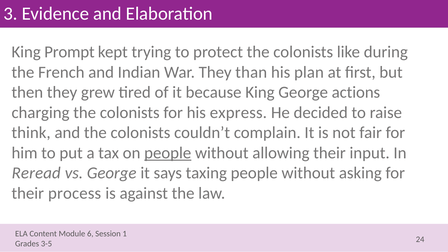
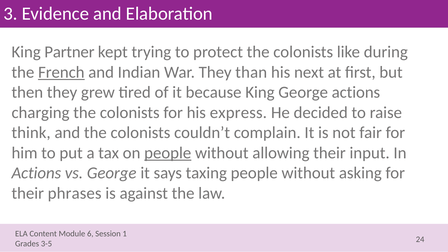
Prompt: Prompt -> Partner
French underline: none -> present
plan: plan -> next
Reread at (36, 173): Reread -> Actions
process: process -> phrases
